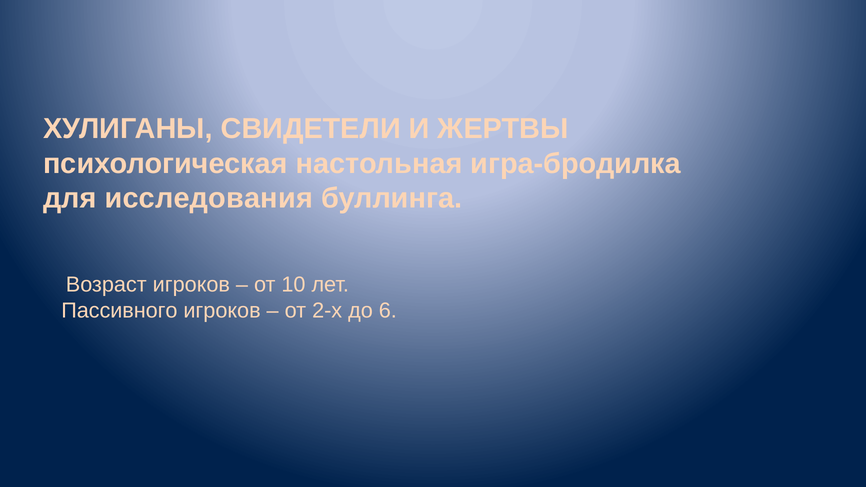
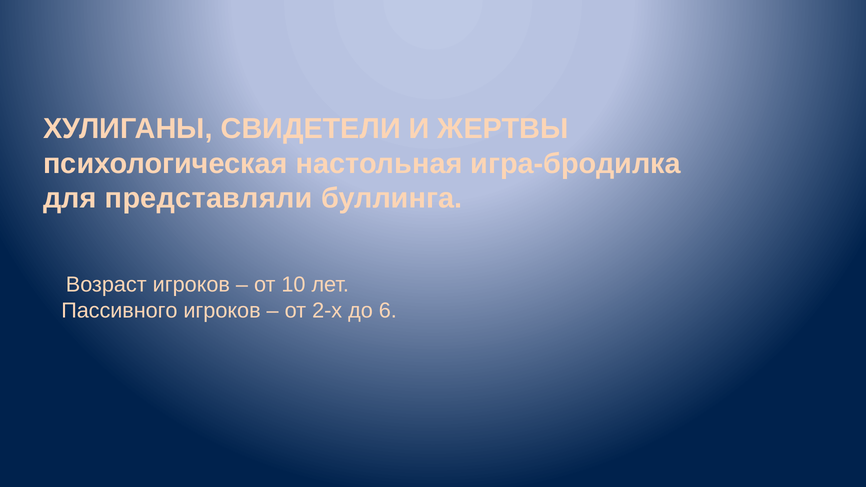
исследования: исследования -> представляли
